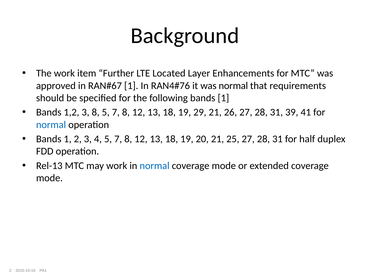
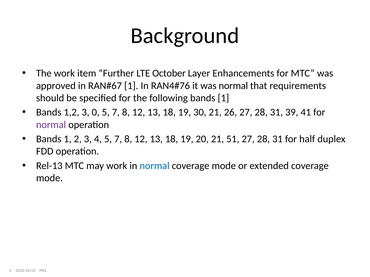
Located: Located -> October
3 8: 8 -> 0
29: 29 -> 30
normal at (51, 125) colour: blue -> purple
25: 25 -> 51
